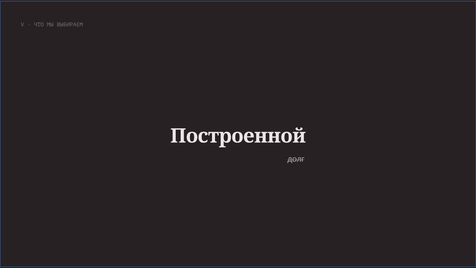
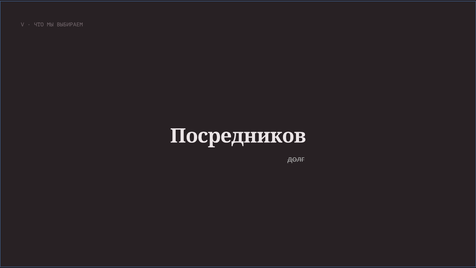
Построенной: Построенной -> Посредников
